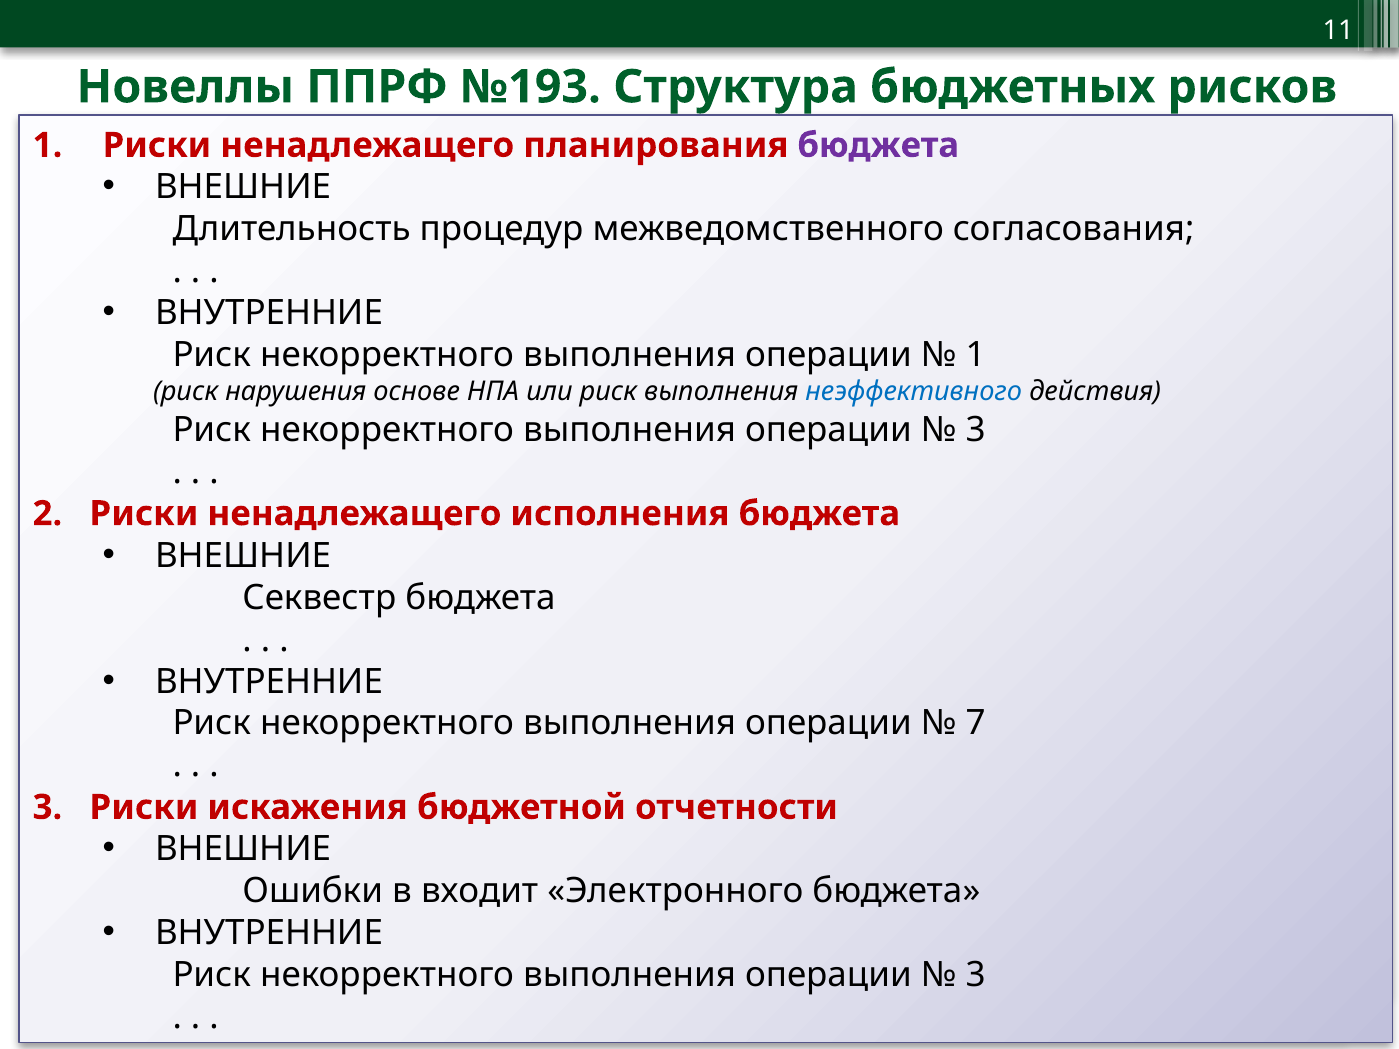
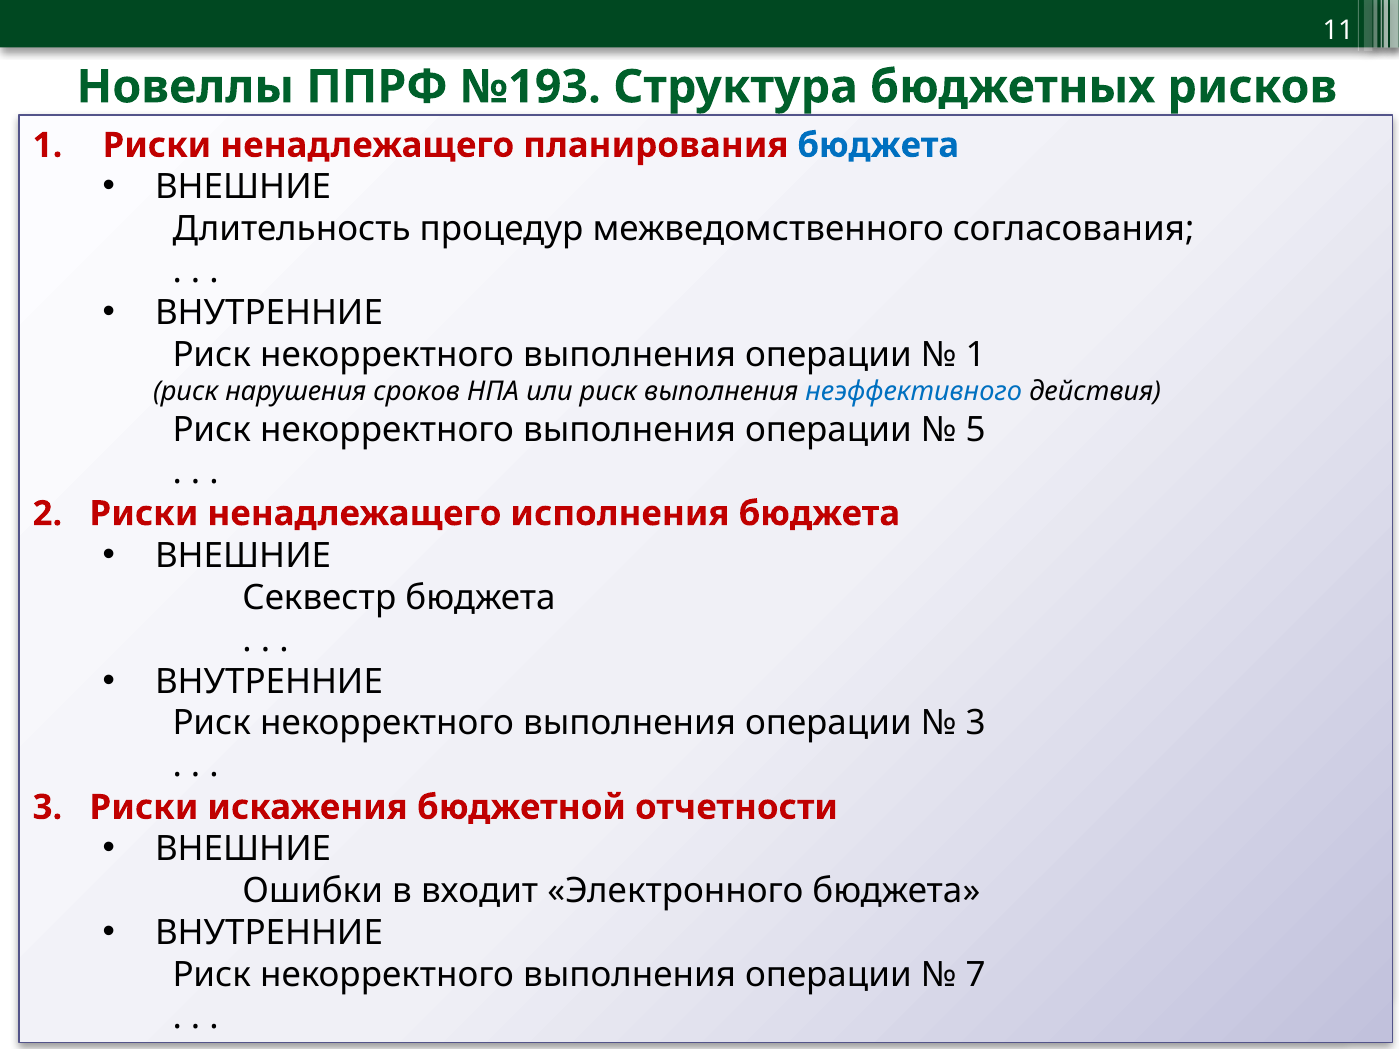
бюджета at (878, 145) colour: purple -> blue
основе: основе -> сроков
3 at (976, 430): 3 -> 5
7 at (976, 724): 7 -> 3
3 at (976, 975): 3 -> 7
